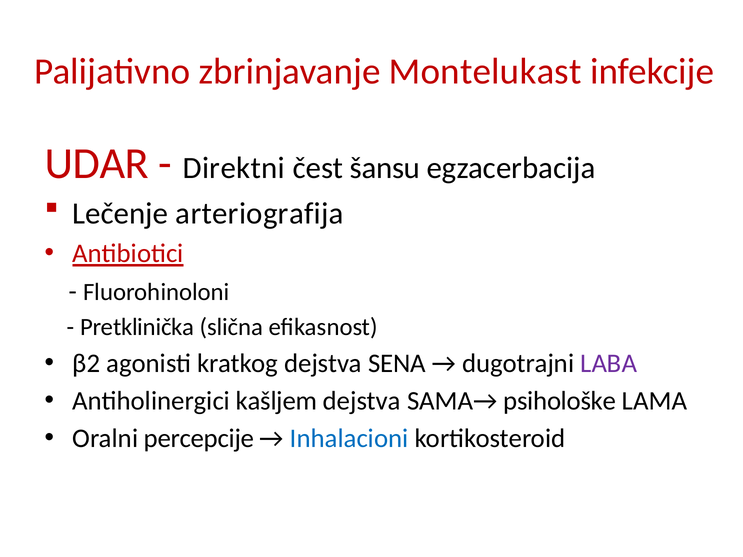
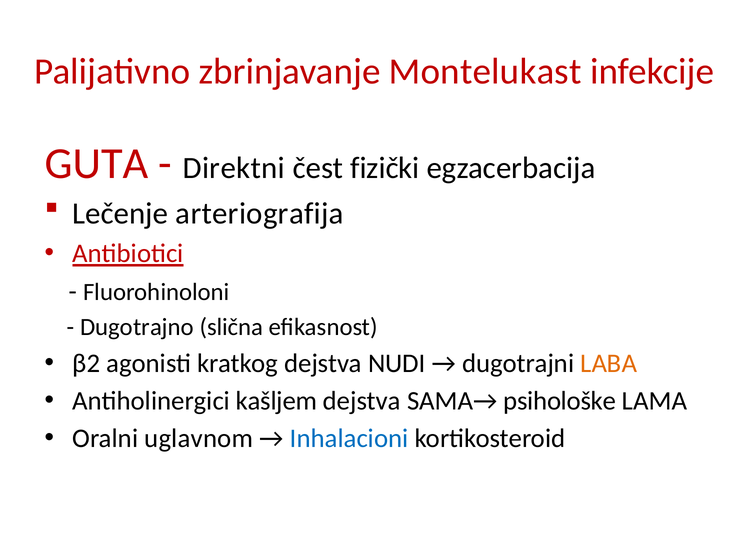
UDAR: UDAR -> GUTA
šansu: šansu -> fizički
Pretklinička: Pretklinička -> Dugotrajno
SENA: SENA -> NUDI
LABA colour: purple -> orange
percepcije: percepcije -> uglavnom
